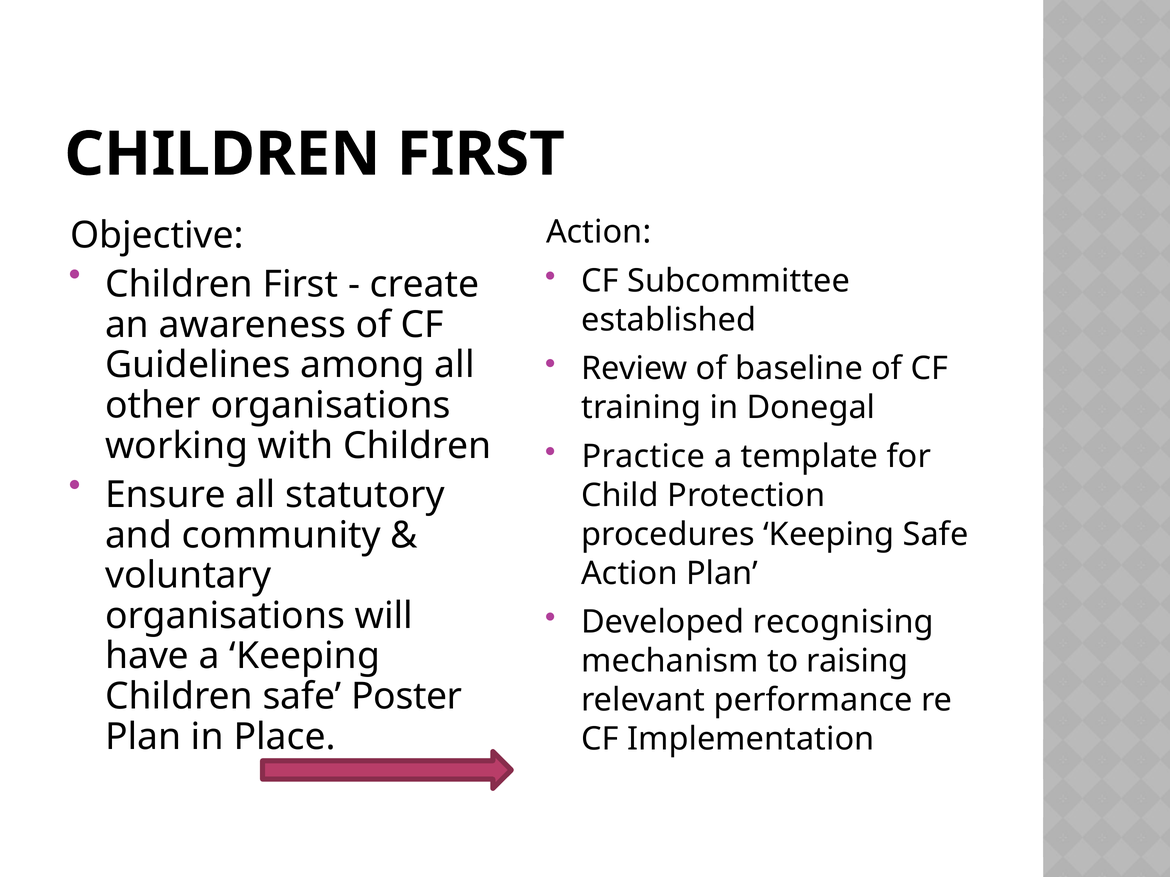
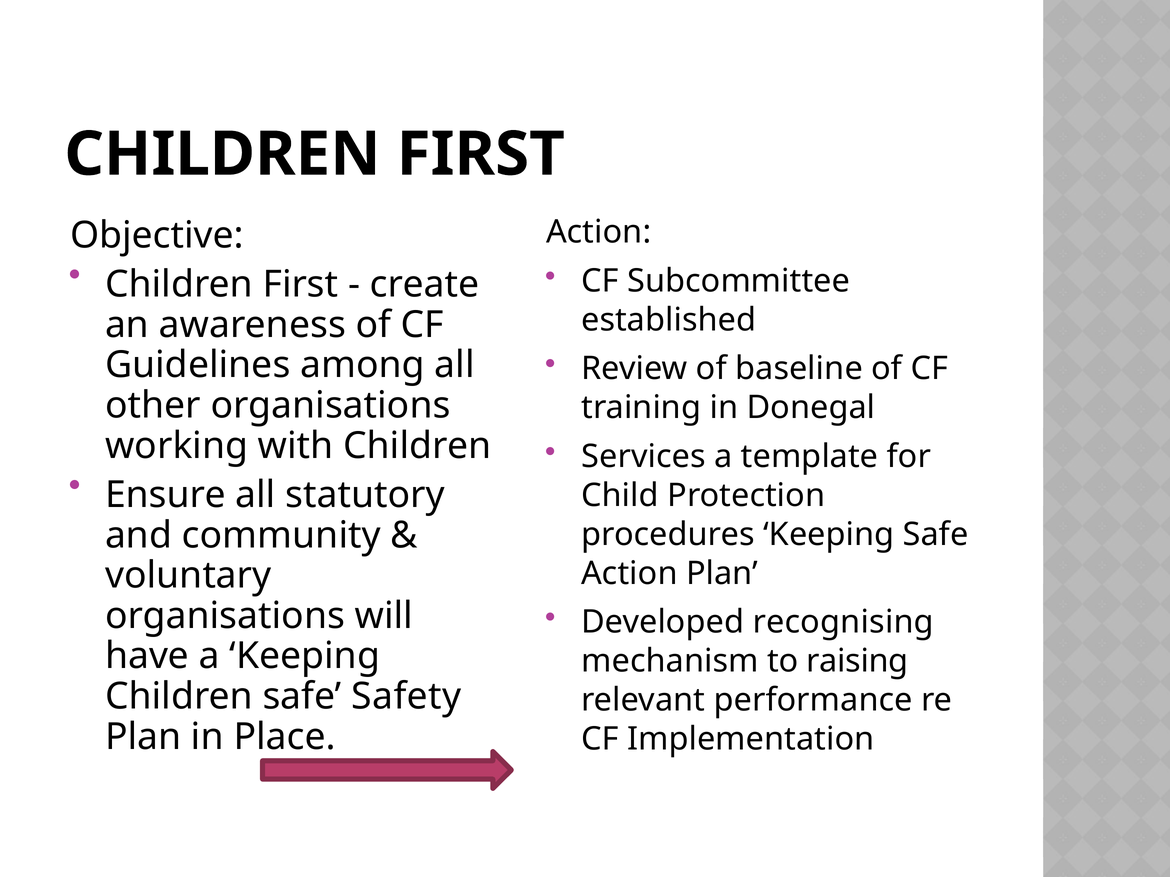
Practice: Practice -> Services
Poster: Poster -> Safety
